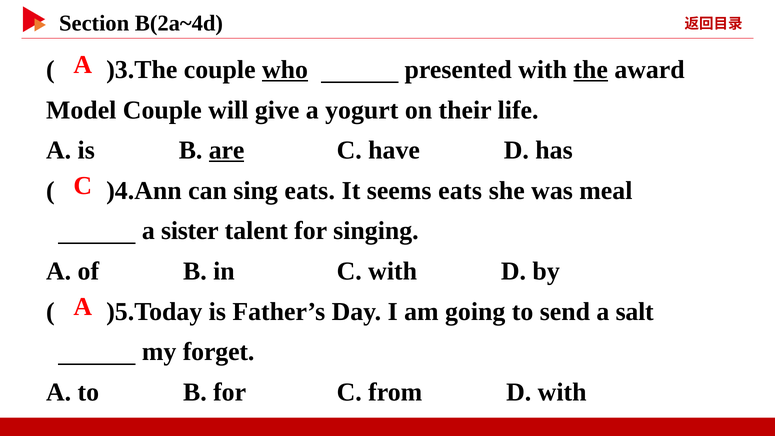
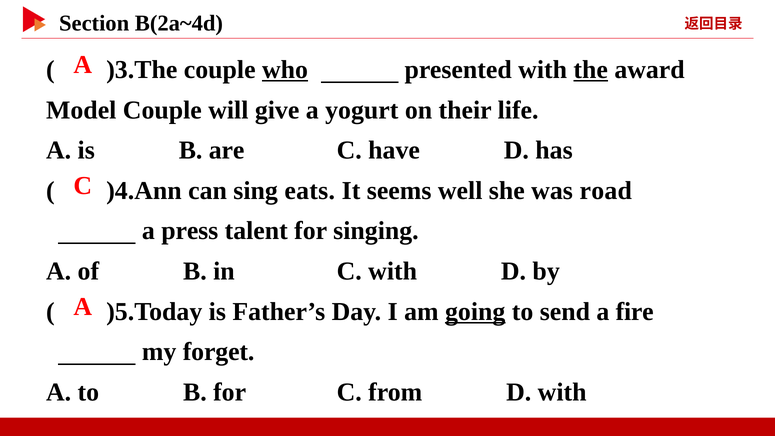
are underline: present -> none
seems eats: eats -> well
meal: meal -> road
sister: sister -> press
going underline: none -> present
salt: salt -> fire
